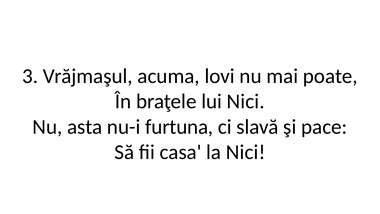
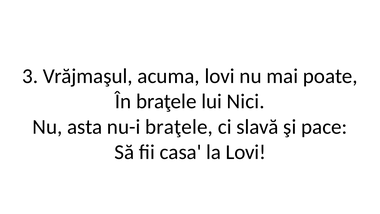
nu-i furtuna: furtuna -> braţele
la Nici: Nici -> Lovi
